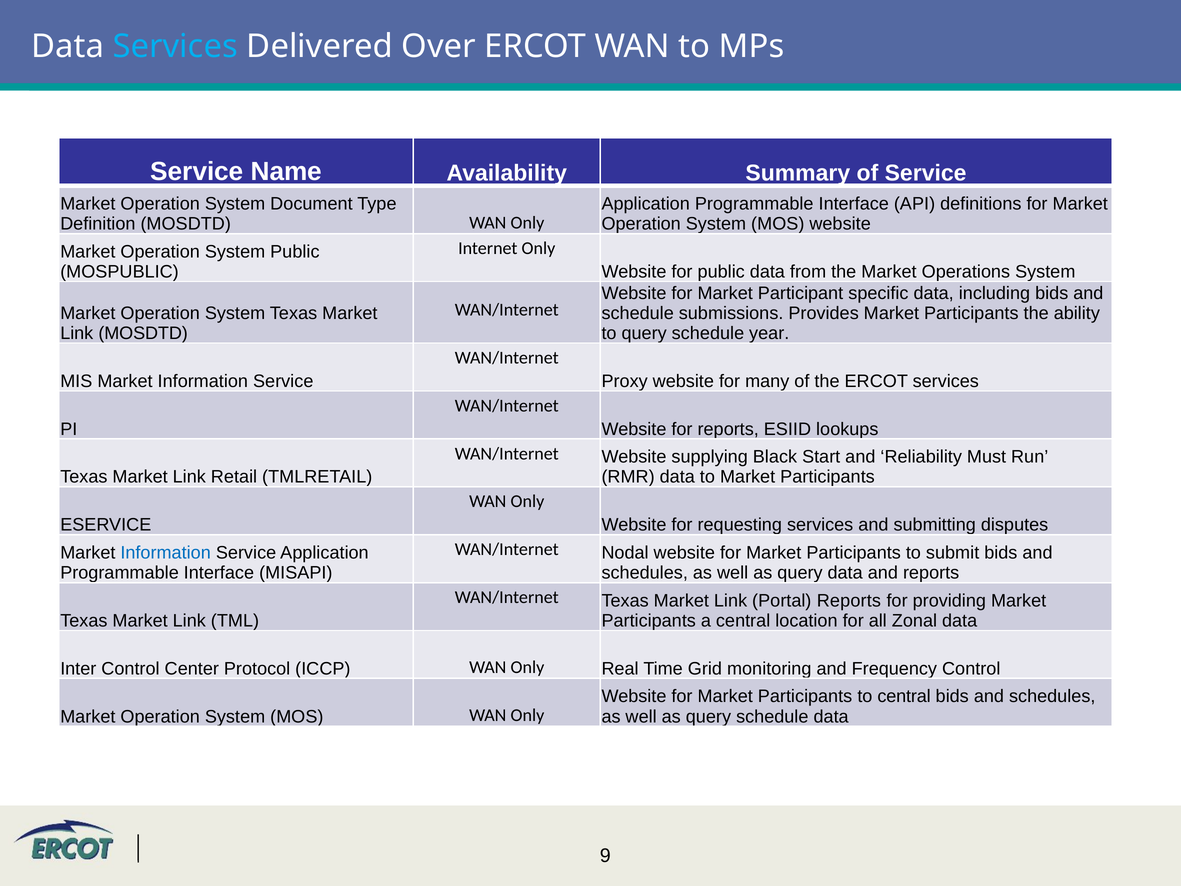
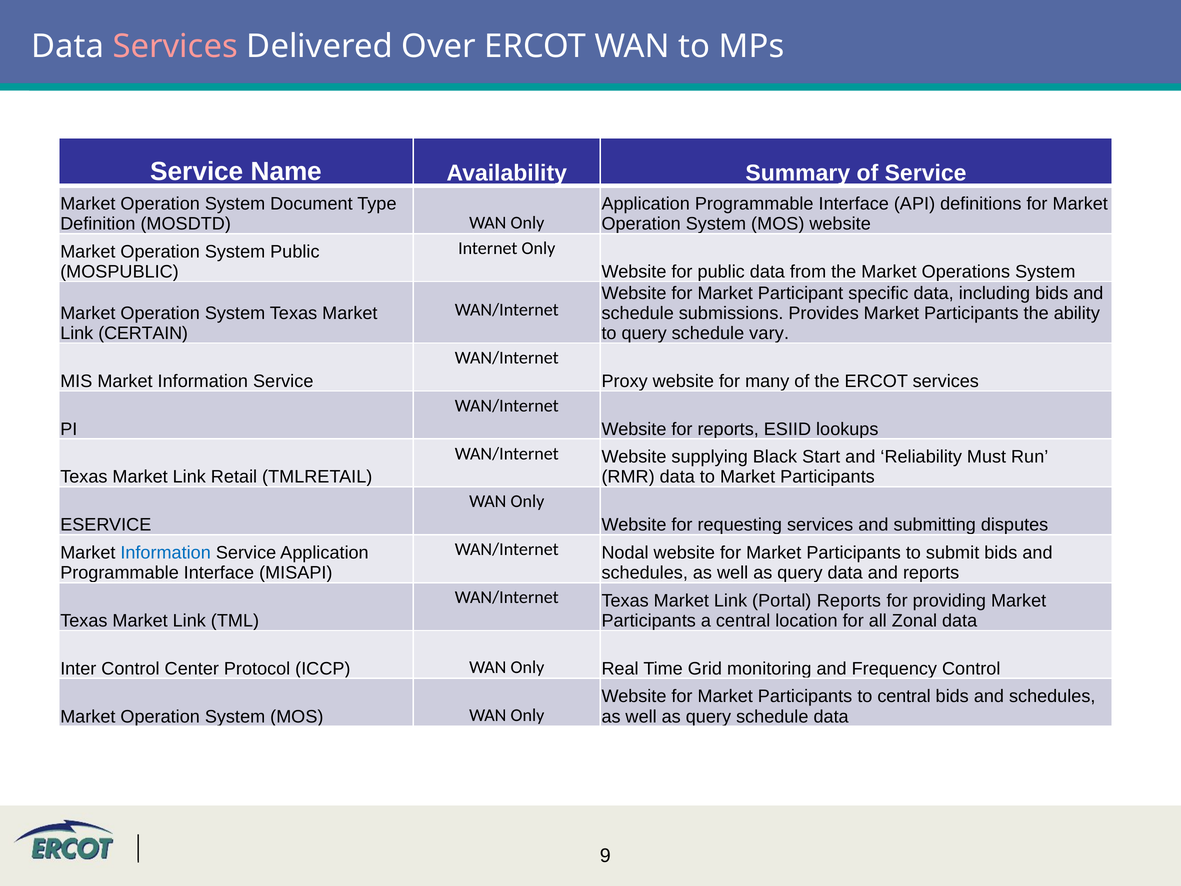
Services at (175, 47) colour: light blue -> pink
Link MOSDTD: MOSDTD -> CERTAIN
year: year -> vary
